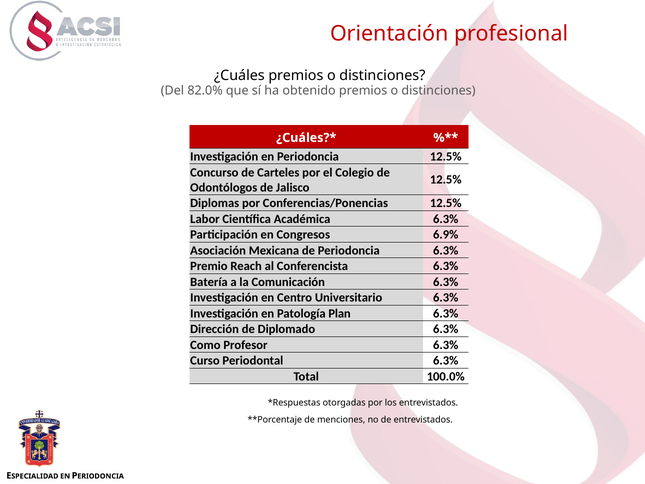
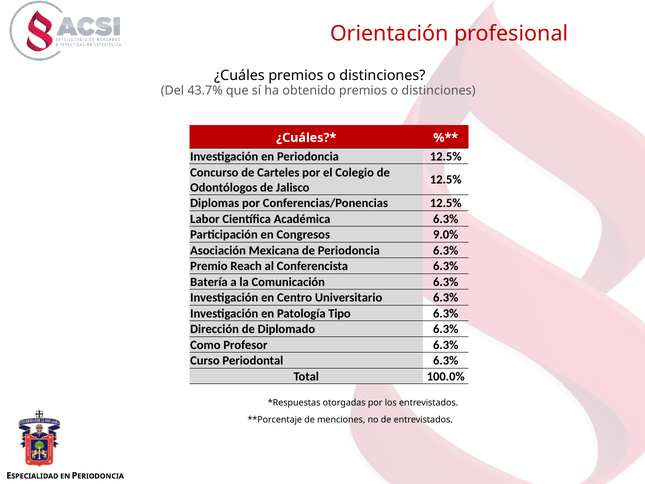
82.0%: 82.0% -> 43.7%
6.9%: 6.9% -> 9.0%
Plan: Plan -> Tipo
